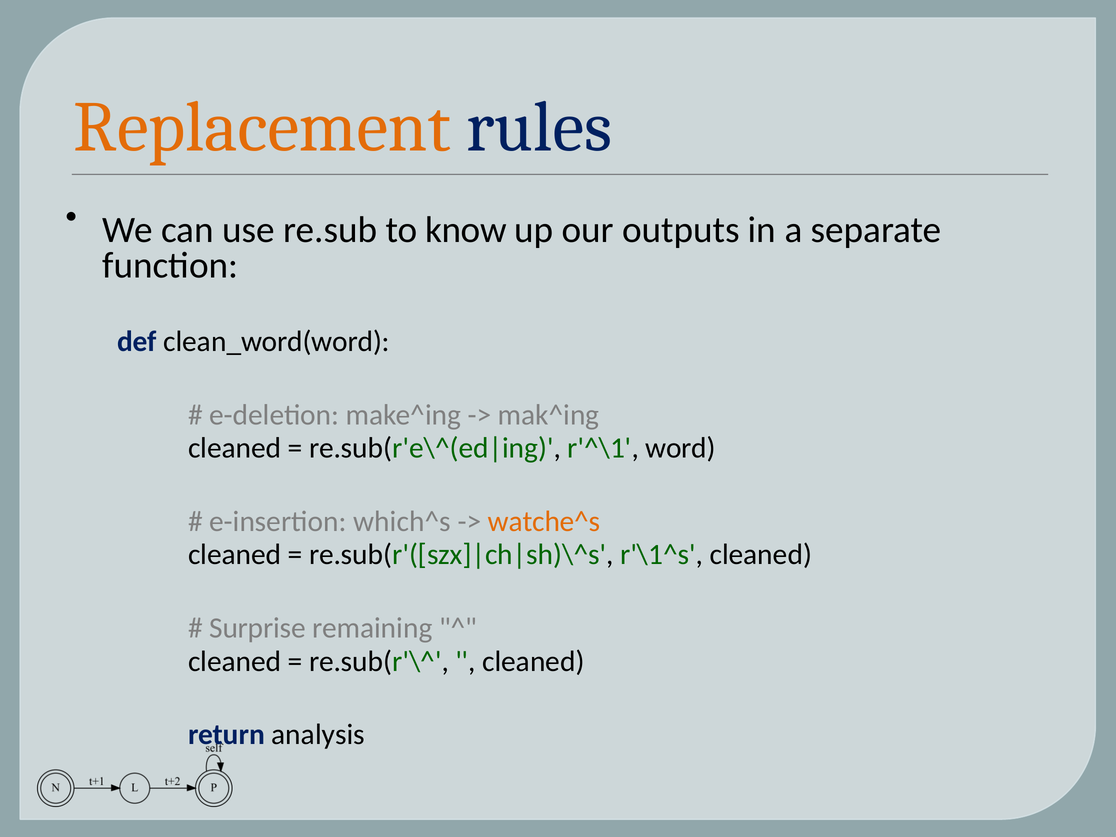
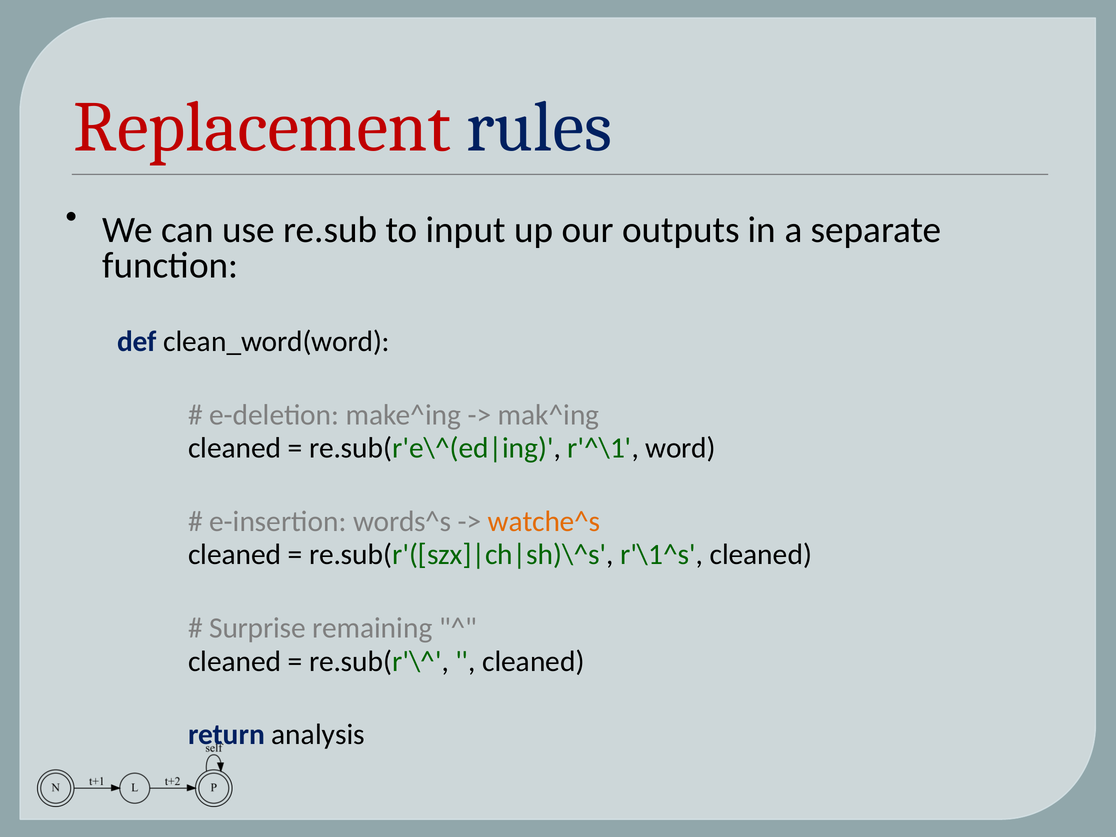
Replacement colour: orange -> red
know: know -> input
which^s: which^s -> words^s
